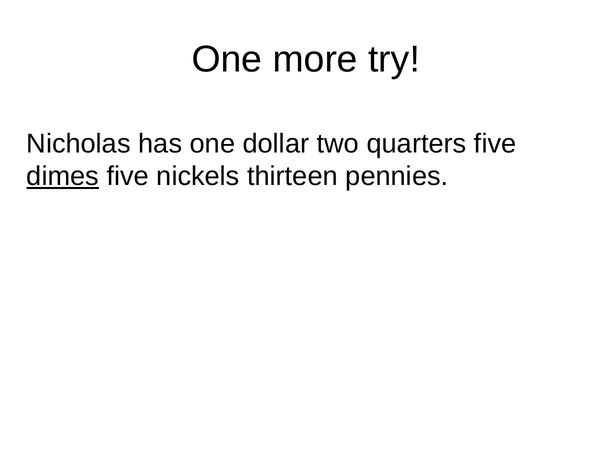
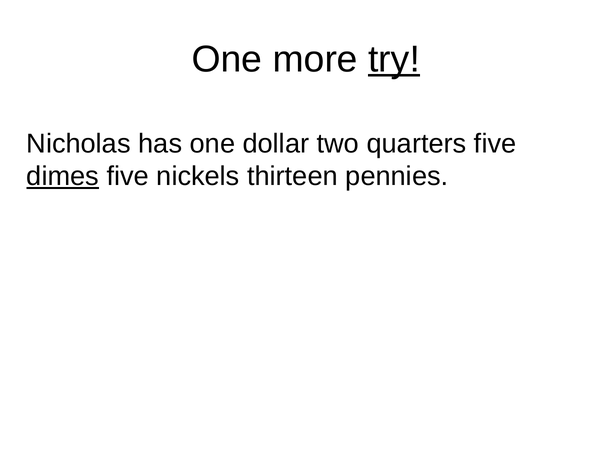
try underline: none -> present
